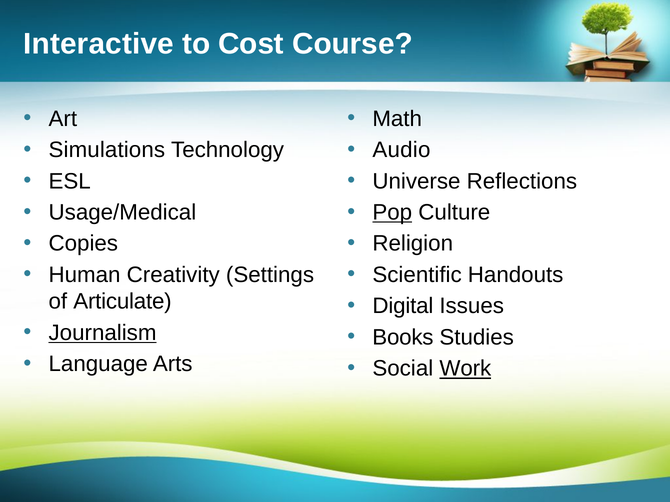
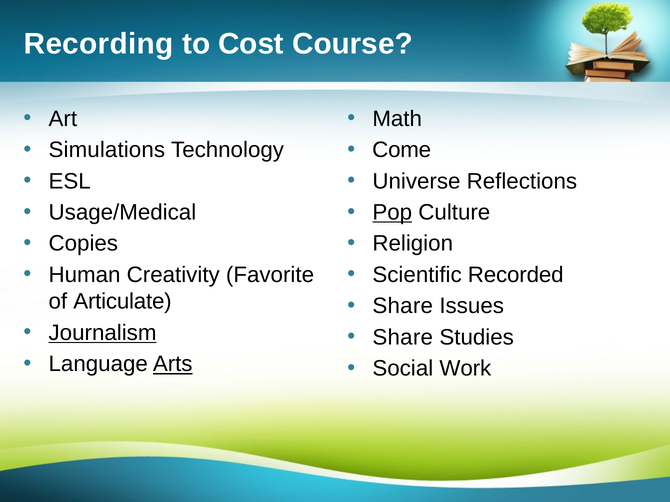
Interactive: Interactive -> Recording
Audio: Audio -> Come
Settings: Settings -> Favorite
Handouts: Handouts -> Recorded
Digital at (403, 306): Digital -> Share
Books at (403, 338): Books -> Share
Arts underline: none -> present
Work underline: present -> none
